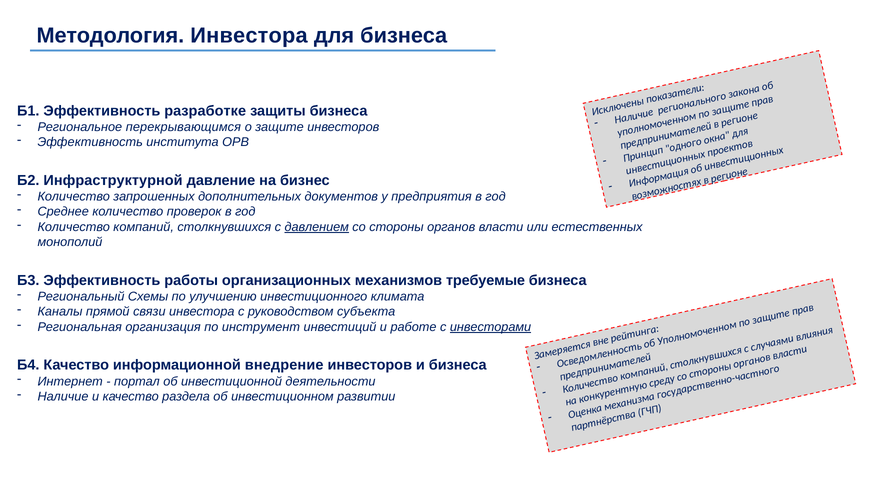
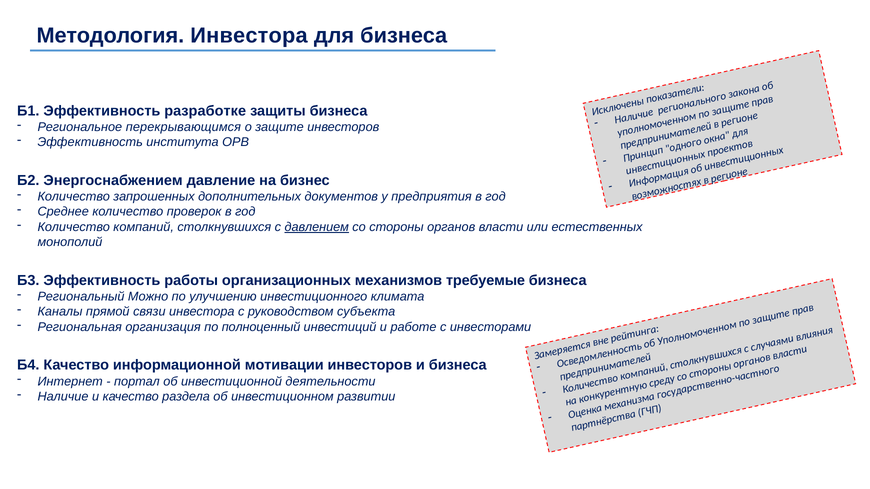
Инфраструктурной: Инфраструктурной -> Энергоснабжением
Схемы: Схемы -> Можно
инструмент: инструмент -> полноценный
инвесторами underline: present -> none
внедрение: внедрение -> мотивации
